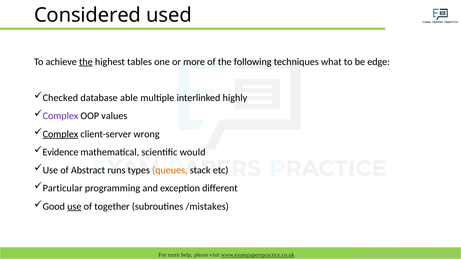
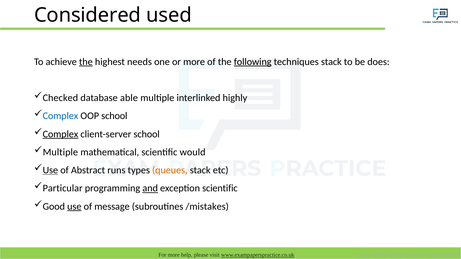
tables: tables -> needs
following underline: none -> present
techniques what: what -> stack
edge: edge -> does
Complex at (60, 116) colour: purple -> blue
OOP values: values -> school
client-server wrong: wrong -> school
Evidence at (60, 152): Evidence -> Multiple
Use at (50, 170) underline: none -> present
and underline: none -> present
exception different: different -> scientific
together: together -> message
